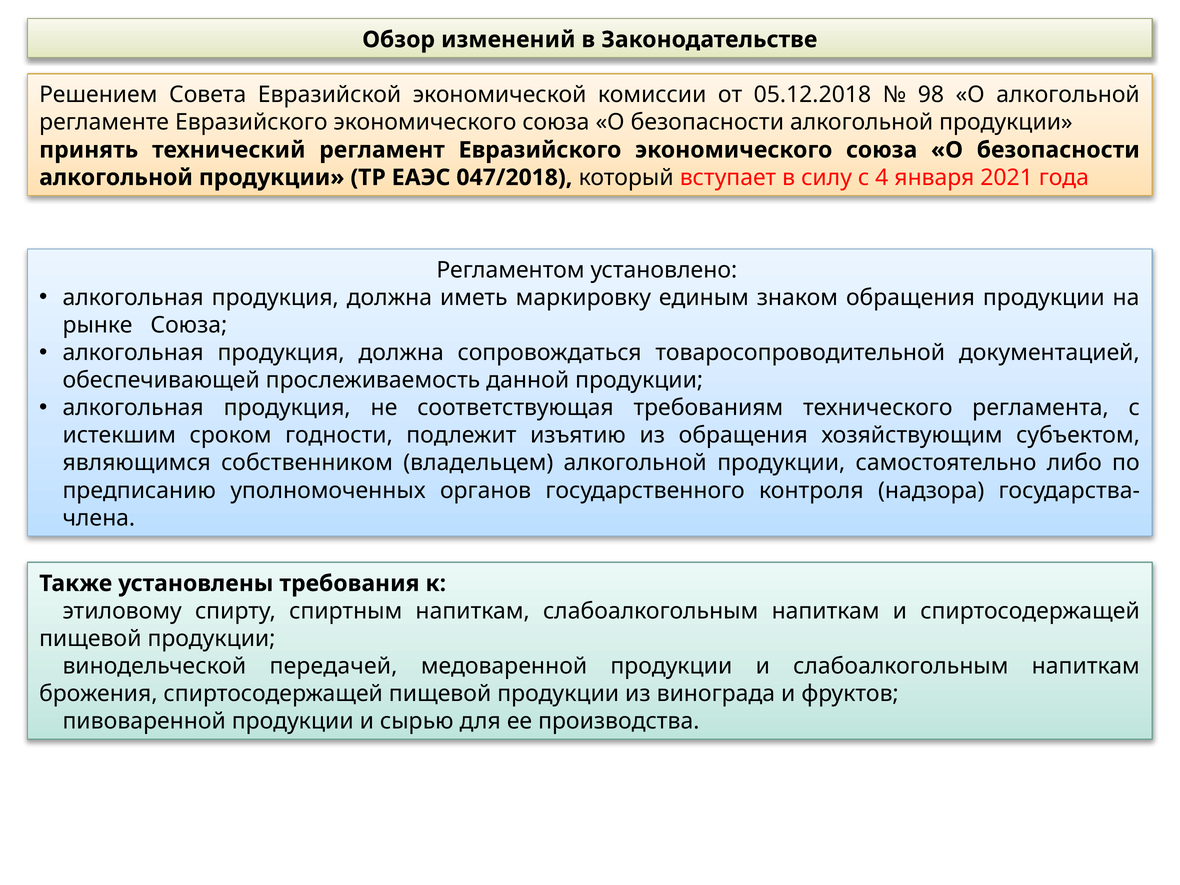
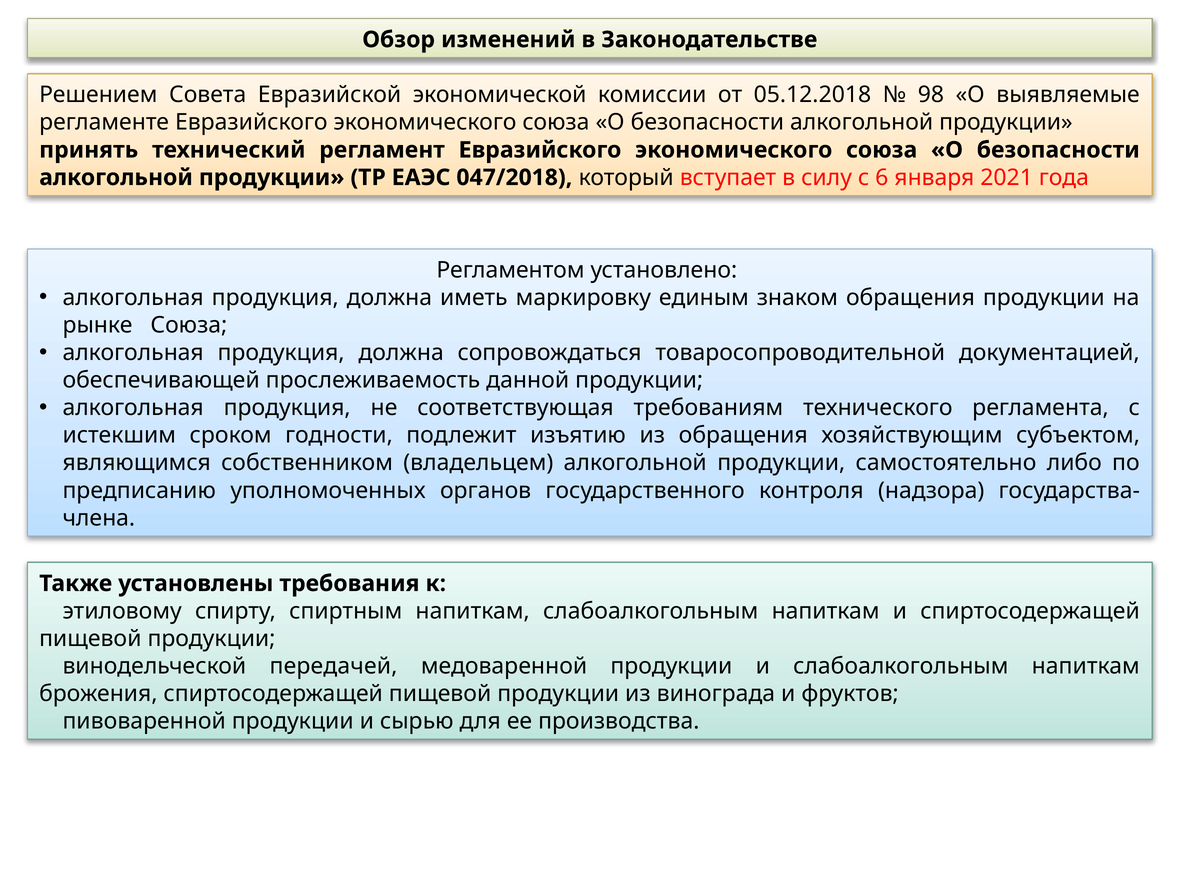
О алкогольной: алкогольной -> выявляемые
4: 4 -> 6
